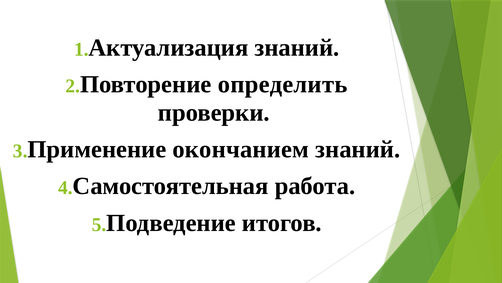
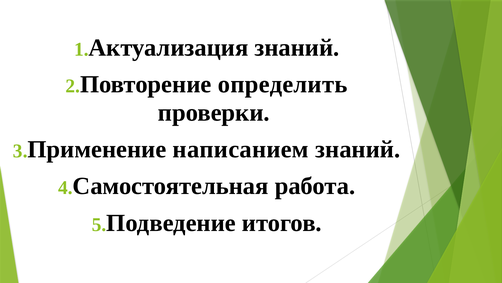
окончанием: окончанием -> написанием
